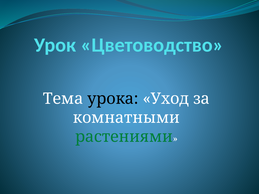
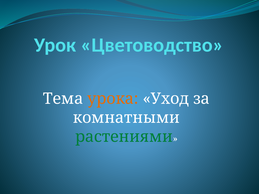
урока colour: black -> orange
